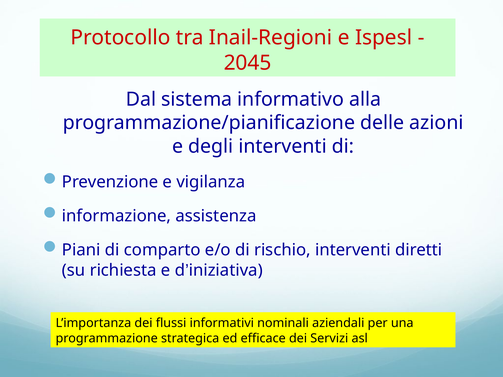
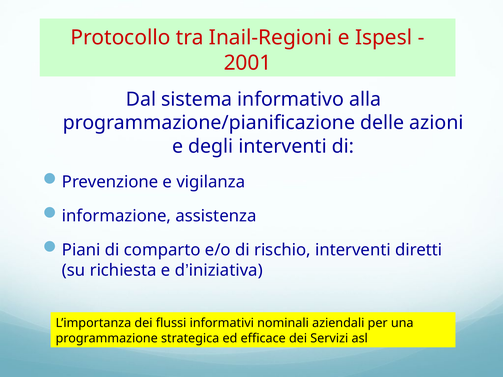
2045: 2045 -> 2001
